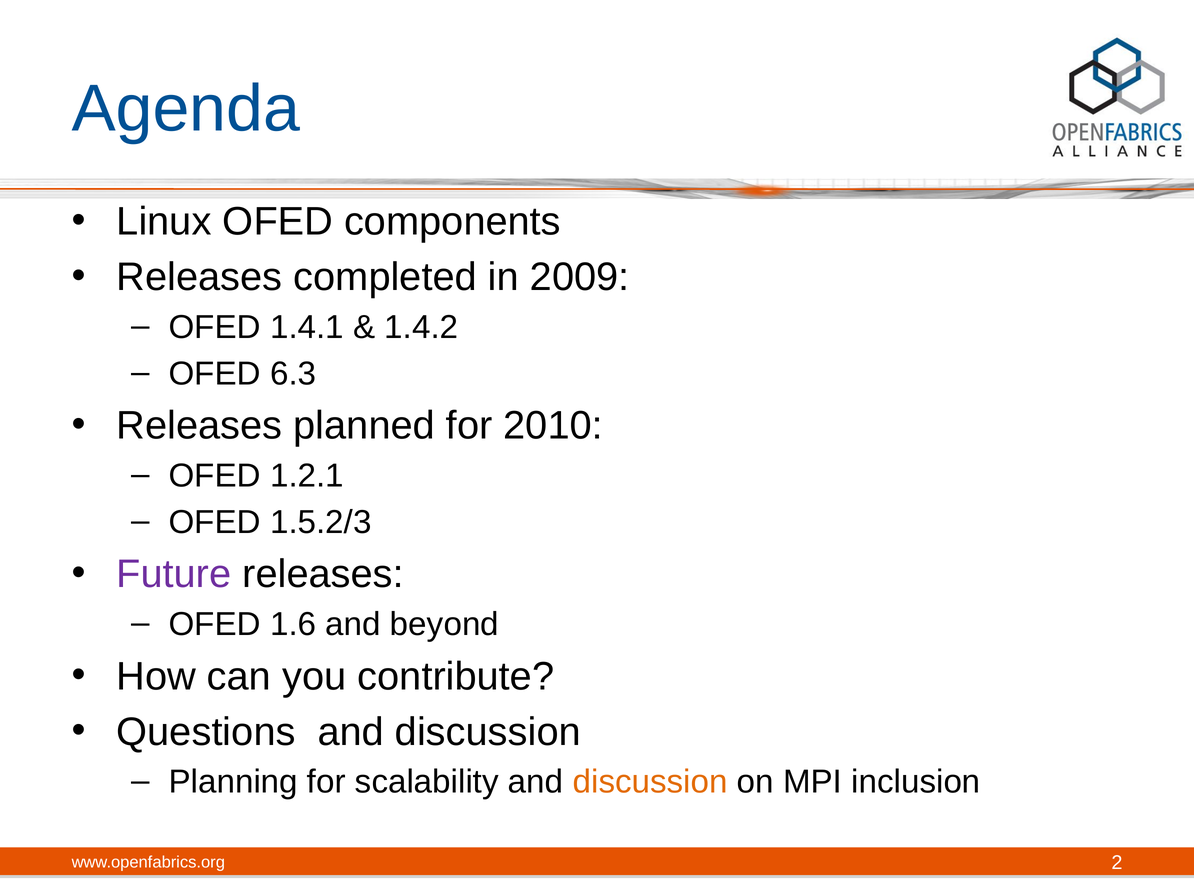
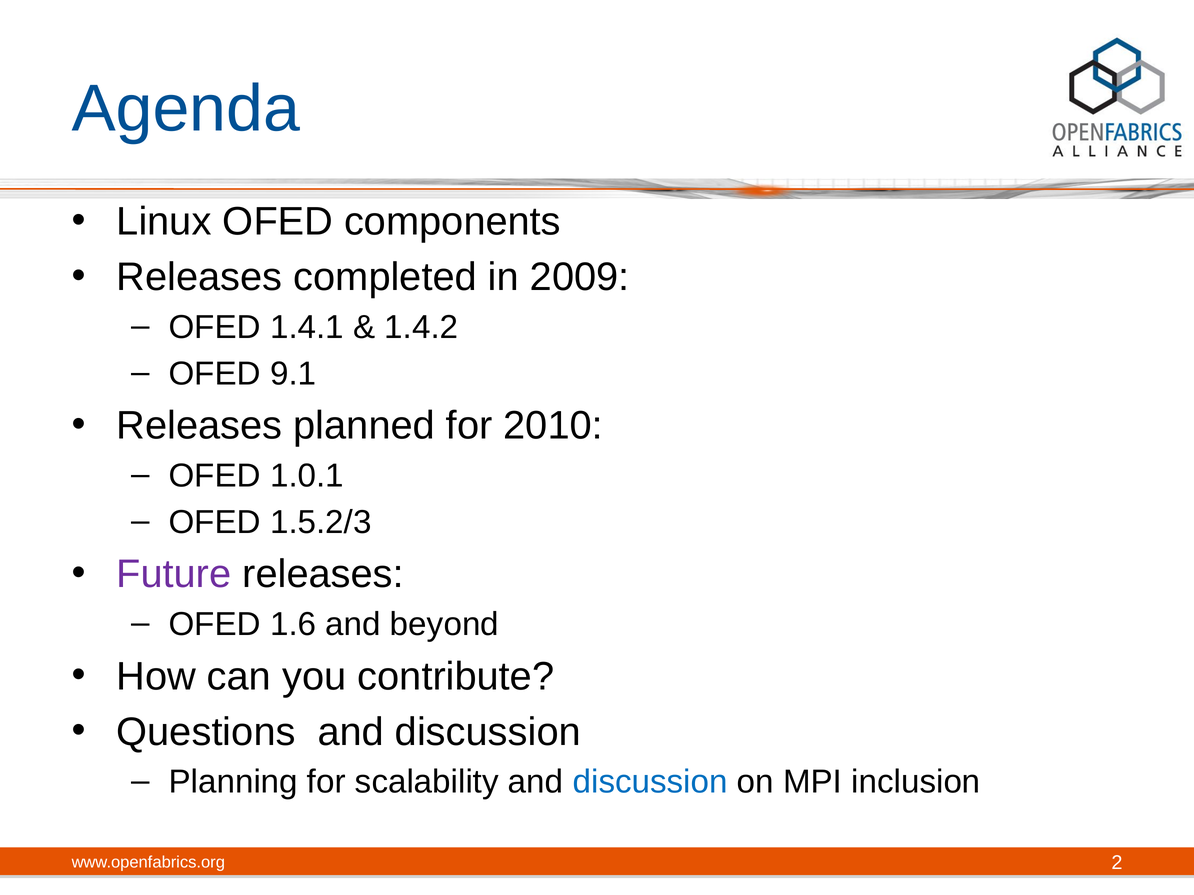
6.3: 6.3 -> 9.1
1.2.1: 1.2.1 -> 1.0.1
discussion at (650, 782) colour: orange -> blue
